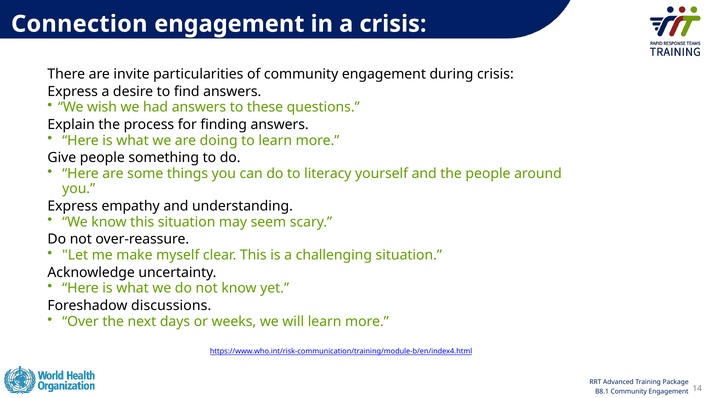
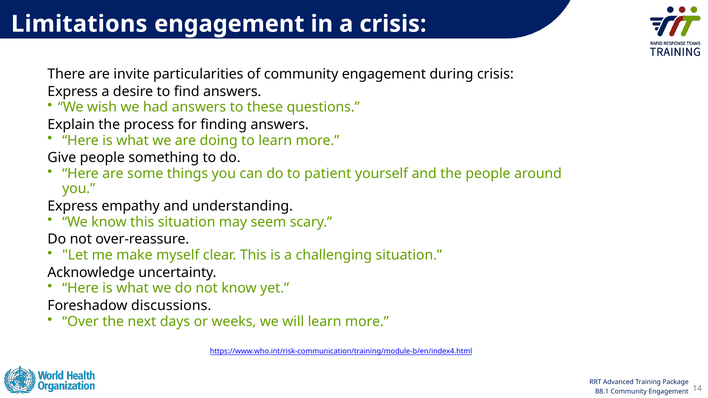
Connection: Connection -> Limitations
literacy: literacy -> patient
